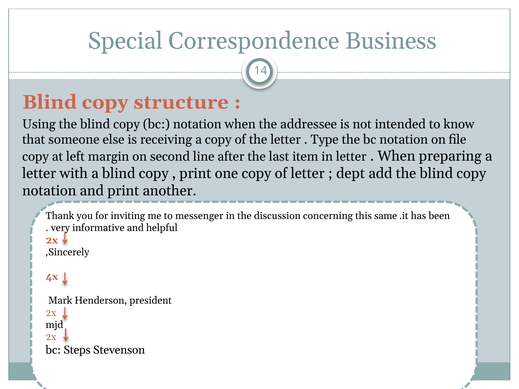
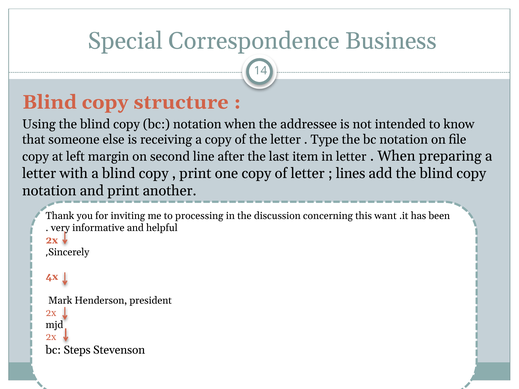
dept: dept -> lines
messenger: messenger -> processing
same: same -> want
